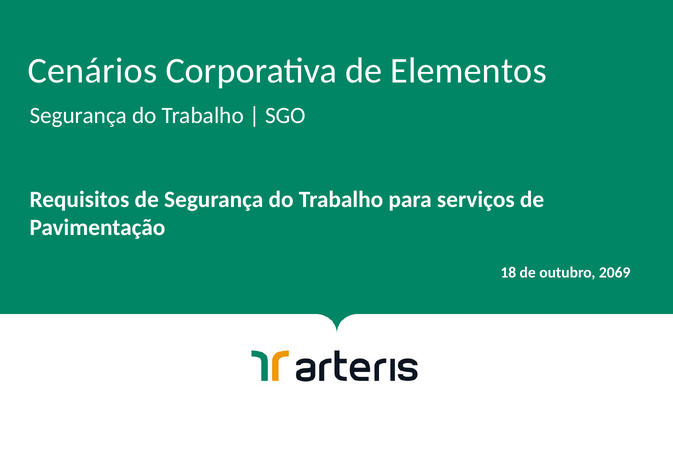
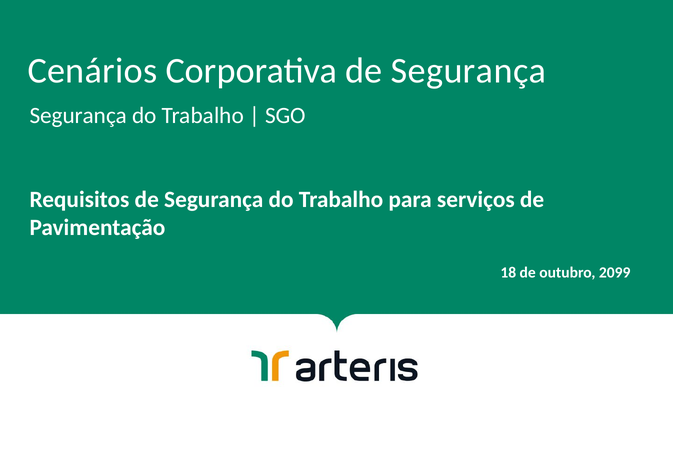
Corporativa de Elementos: Elementos -> Segurança
2069: 2069 -> 2099
